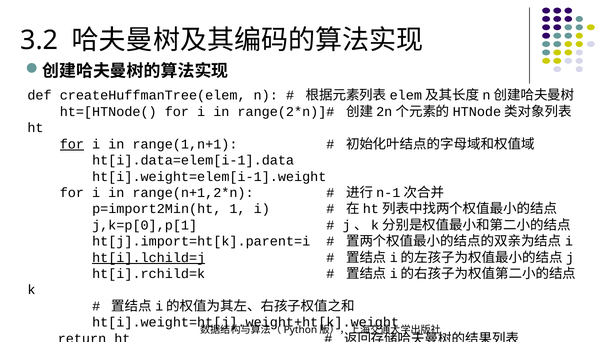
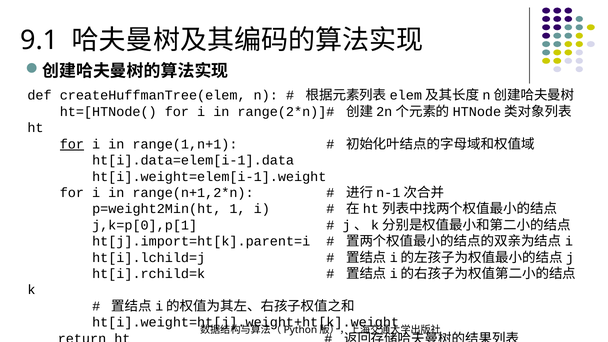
3.2: 3.2 -> 9.1
p=import2Min(ht: p=import2Min(ht -> p=weight2Min(ht
ht[i].lchild=j underline: present -> none
